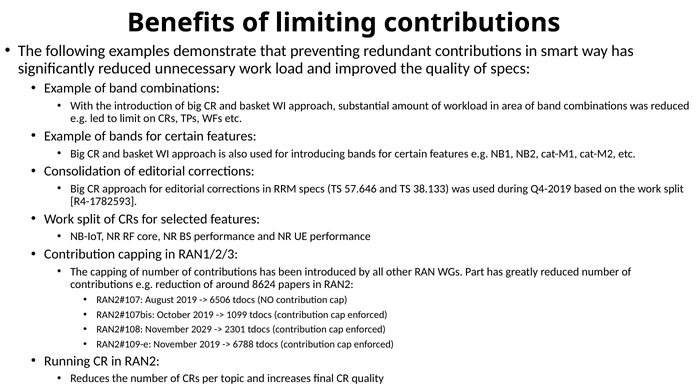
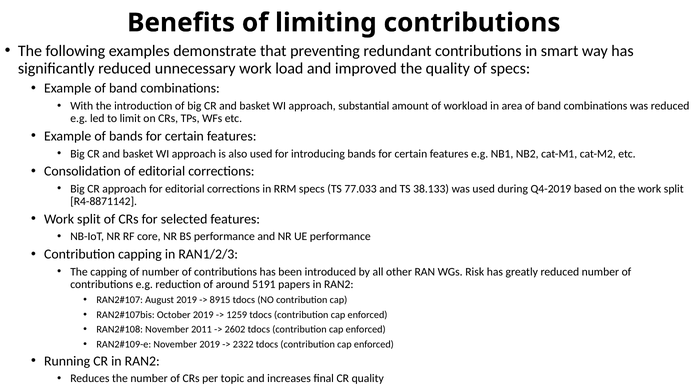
57.646: 57.646 -> 77.033
R4-1782593: R4-1782593 -> R4-8871142
Part: Part -> Risk
8624: 8624 -> 5191
6506: 6506 -> 8915
1099: 1099 -> 1259
2029: 2029 -> 2011
2301: 2301 -> 2602
6788: 6788 -> 2322
